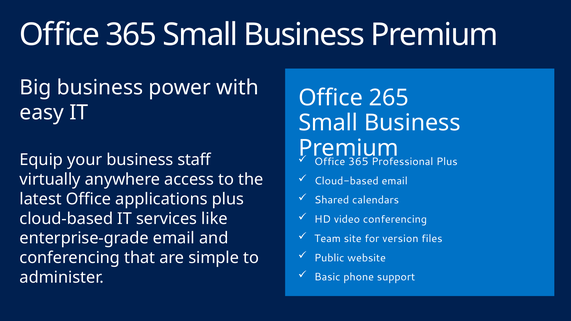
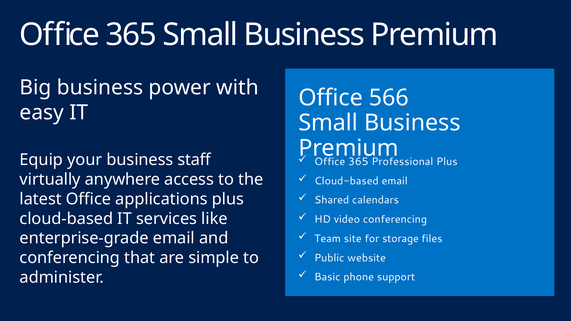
265: 265 -> 566
version: version -> storage
